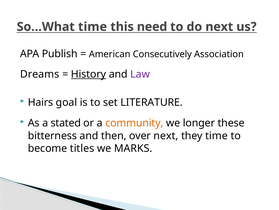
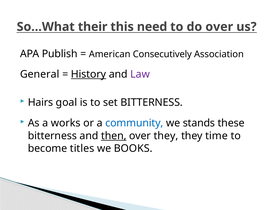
So…What time: time -> their
do next: next -> over
Dreams: Dreams -> General
set LITERATURE: LITERATURE -> BITTERNESS
stated: stated -> works
community colour: orange -> blue
longer: longer -> stands
then underline: none -> present
over next: next -> they
MARKS: MARKS -> BOOKS
